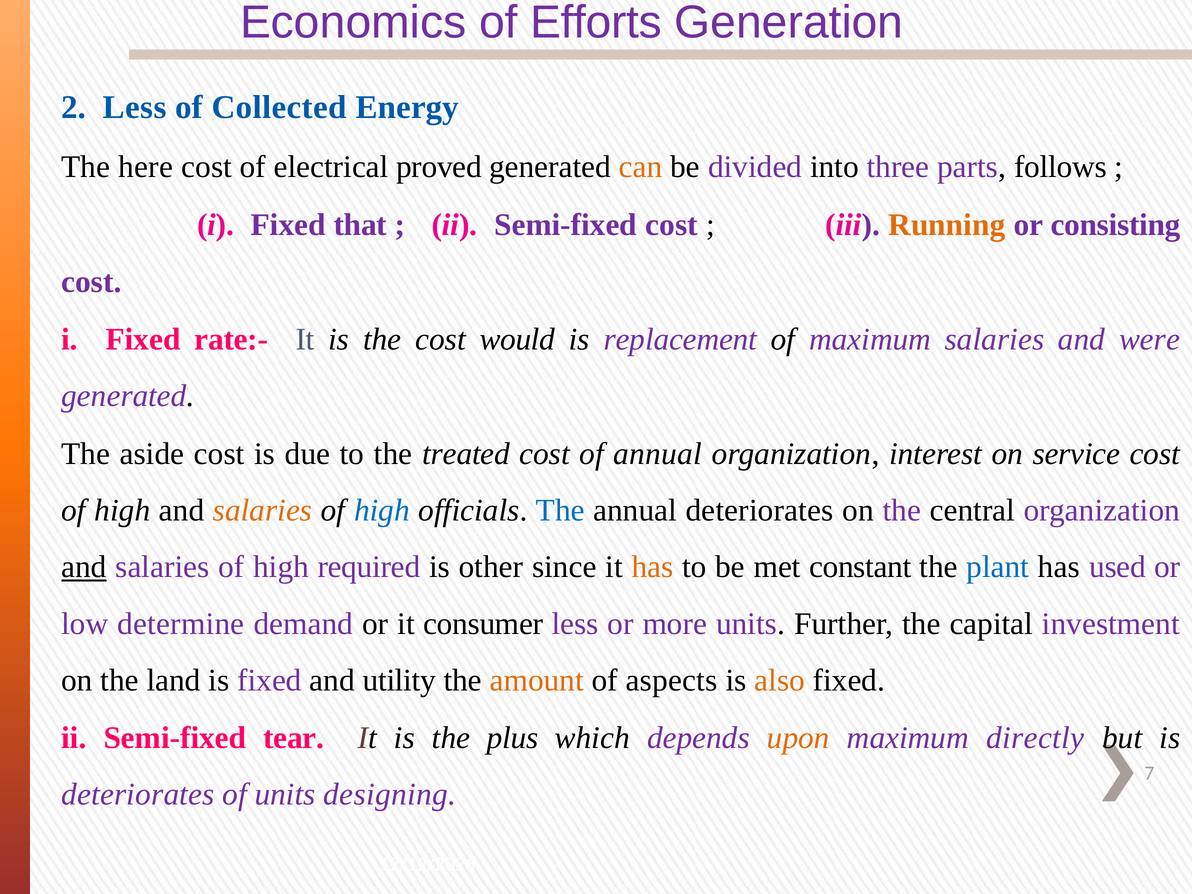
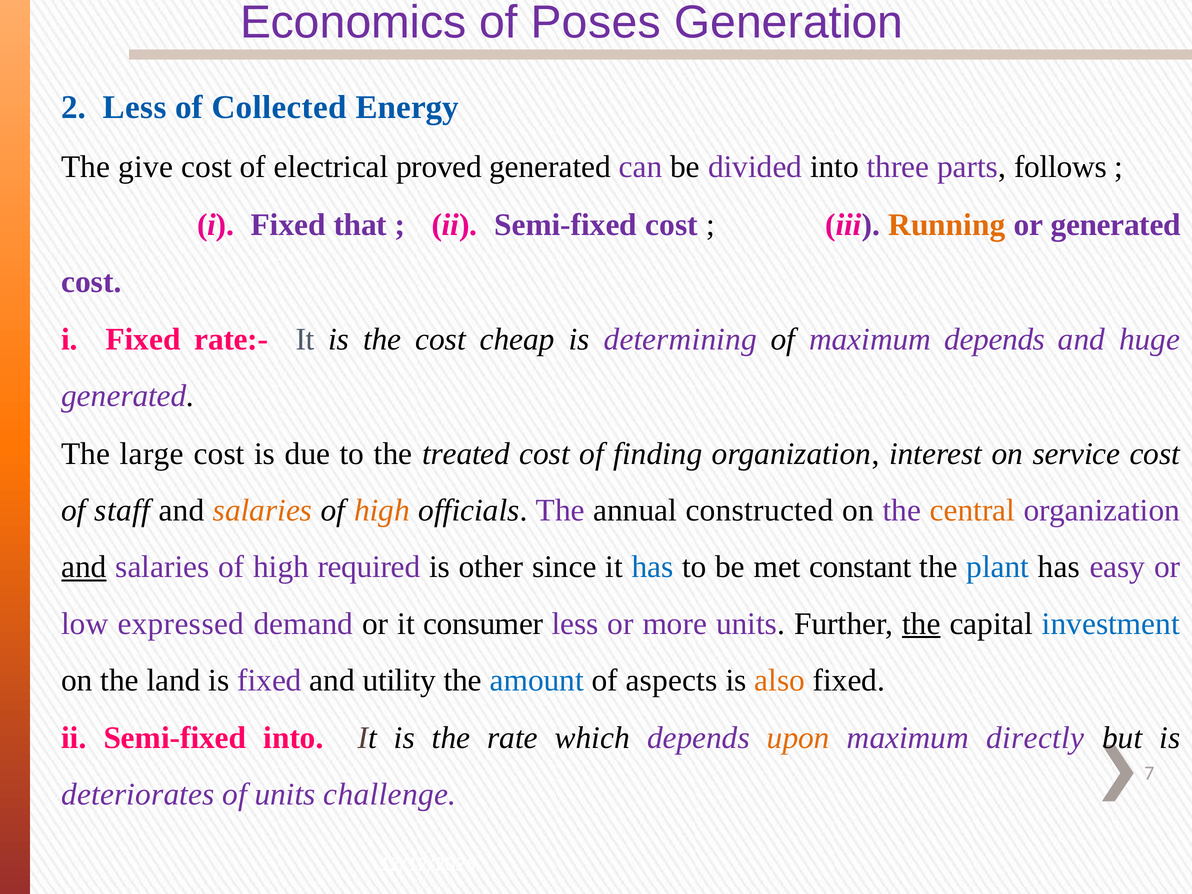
Efforts: Efforts -> Poses
here: here -> give
can colour: orange -> purple
or consisting: consisting -> generated
would: would -> cheap
replacement: replacement -> determining
maximum salaries: salaries -> depends
were: were -> huge
aside: aside -> large
of annual: annual -> finding
high at (122, 510): high -> staff
high at (382, 510) colour: blue -> orange
The at (560, 510) colour: blue -> purple
annual deteriorates: deteriorates -> constructed
central colour: black -> orange
has at (652, 567) colour: orange -> blue
used: used -> easy
determine: determine -> expressed
the at (921, 624) underline: none -> present
investment colour: purple -> blue
amount colour: orange -> blue
Semi-fixed tear: tear -> into
plus: plus -> rate
designing: designing -> challenge
